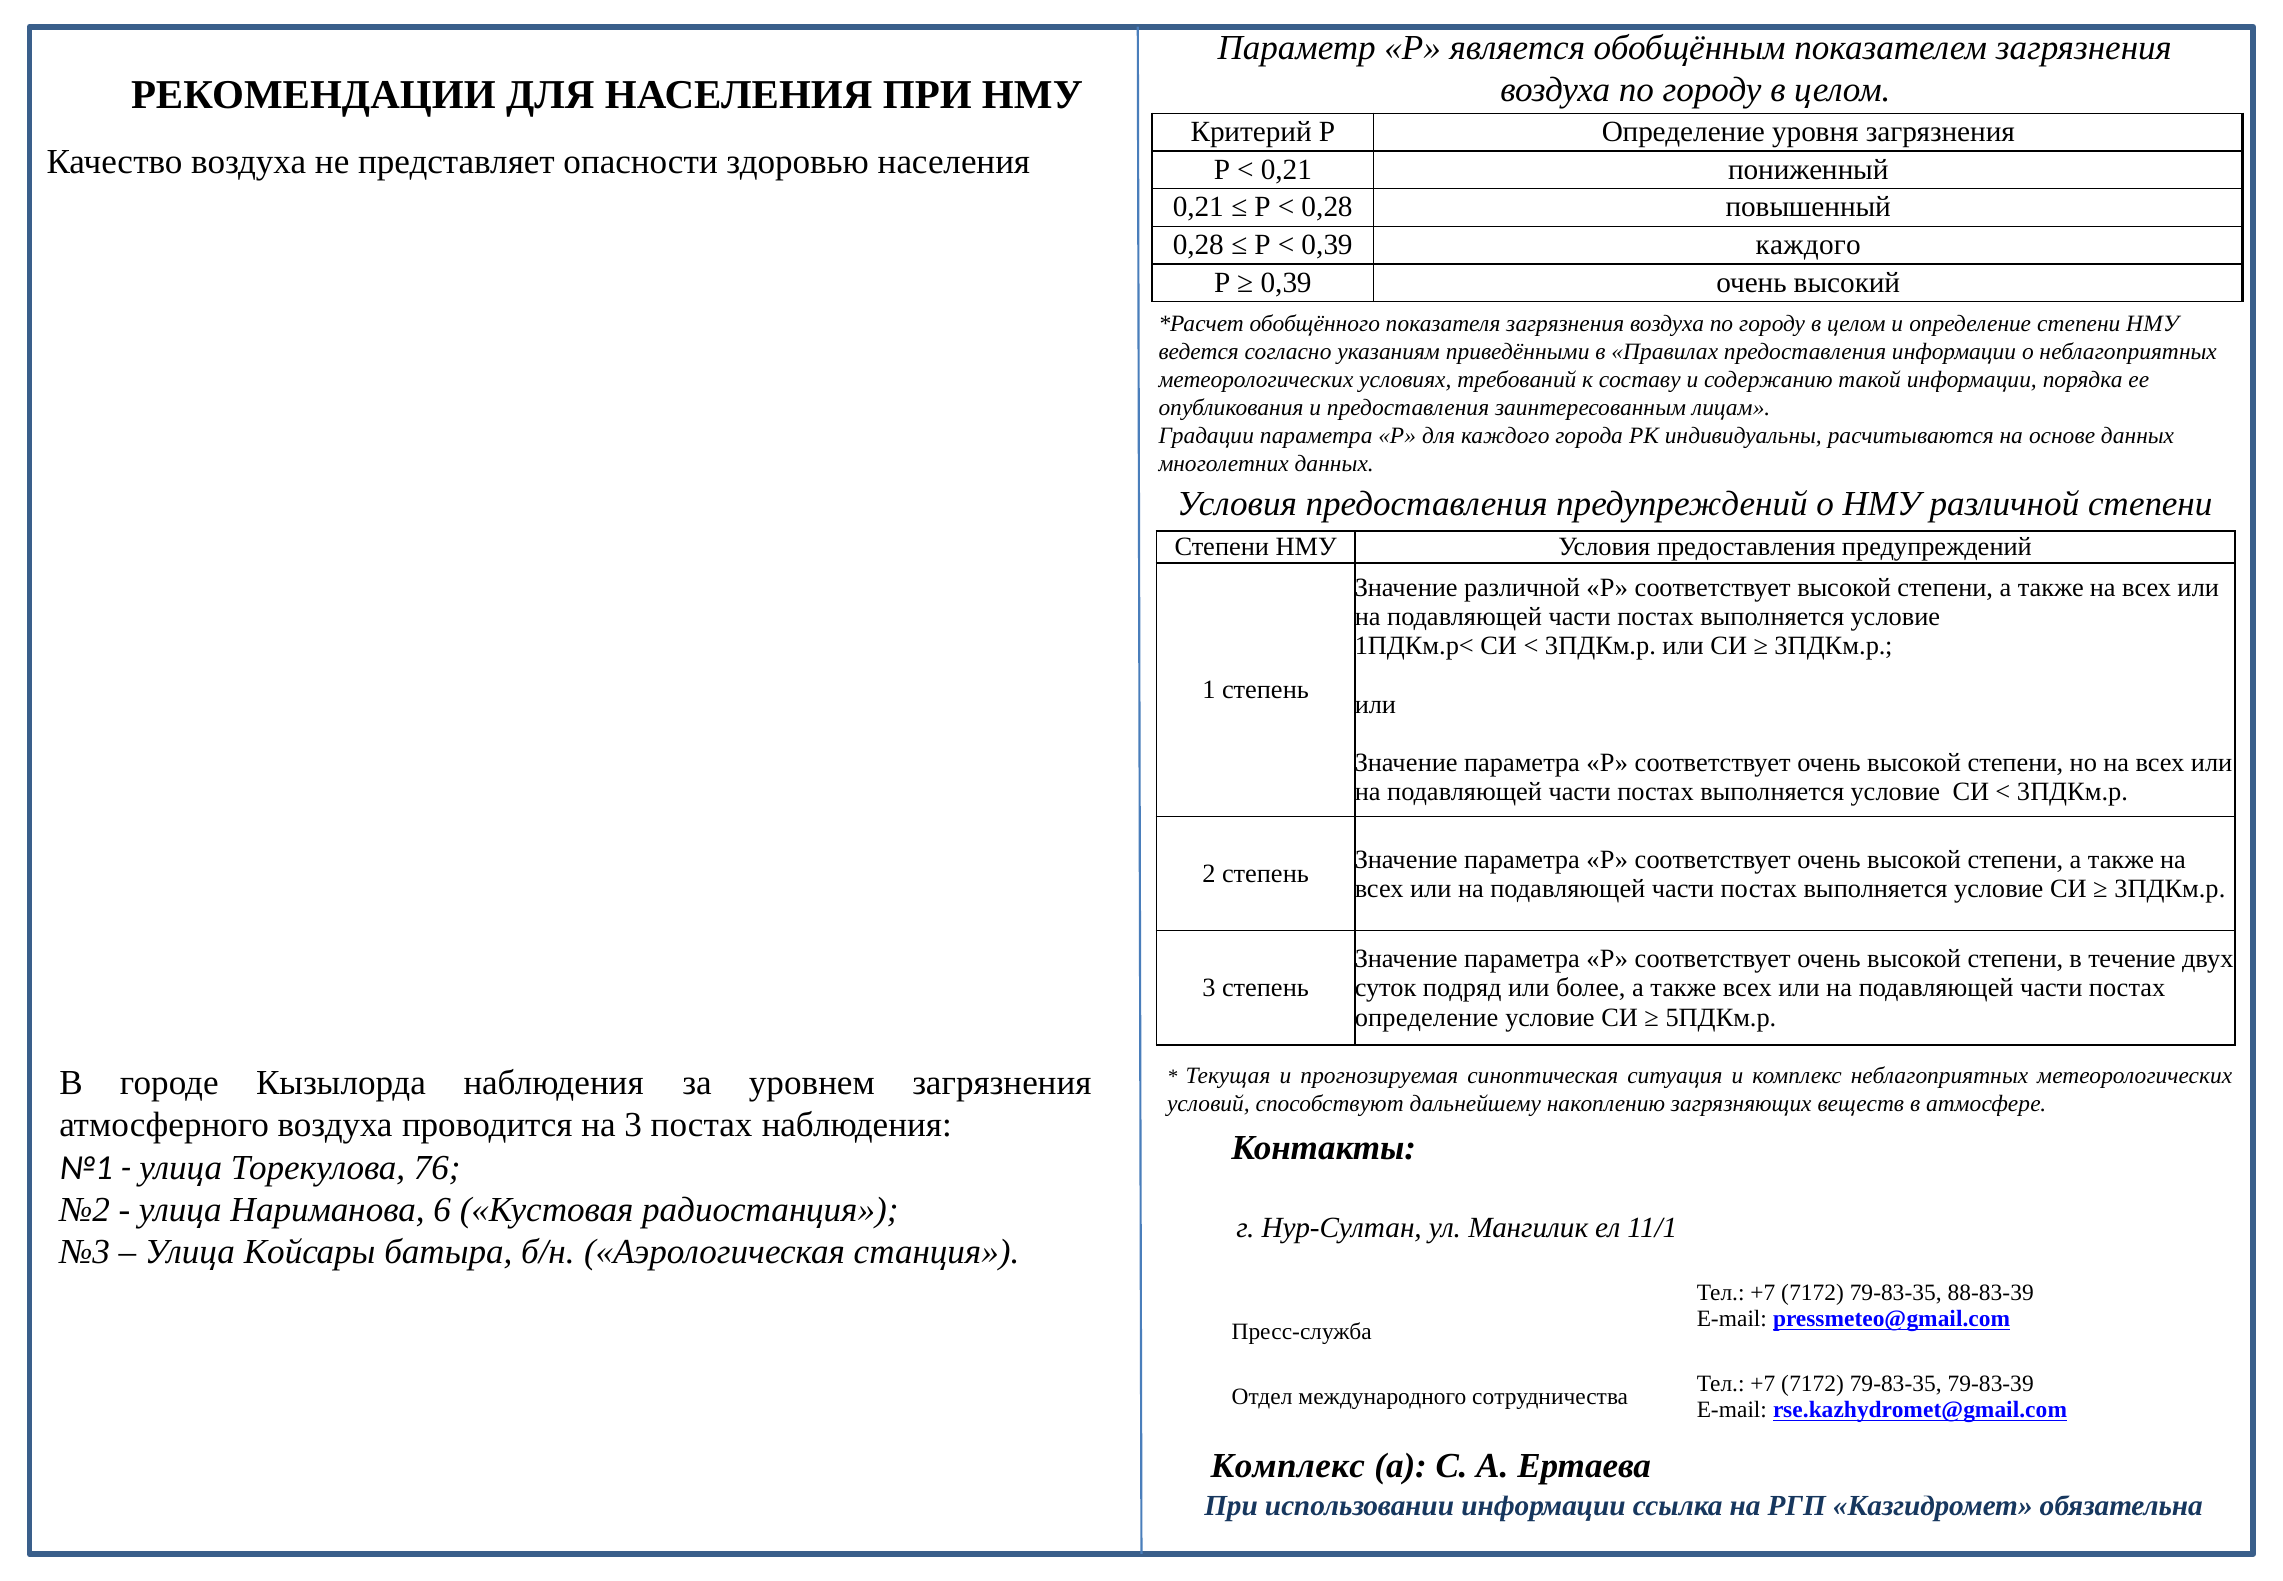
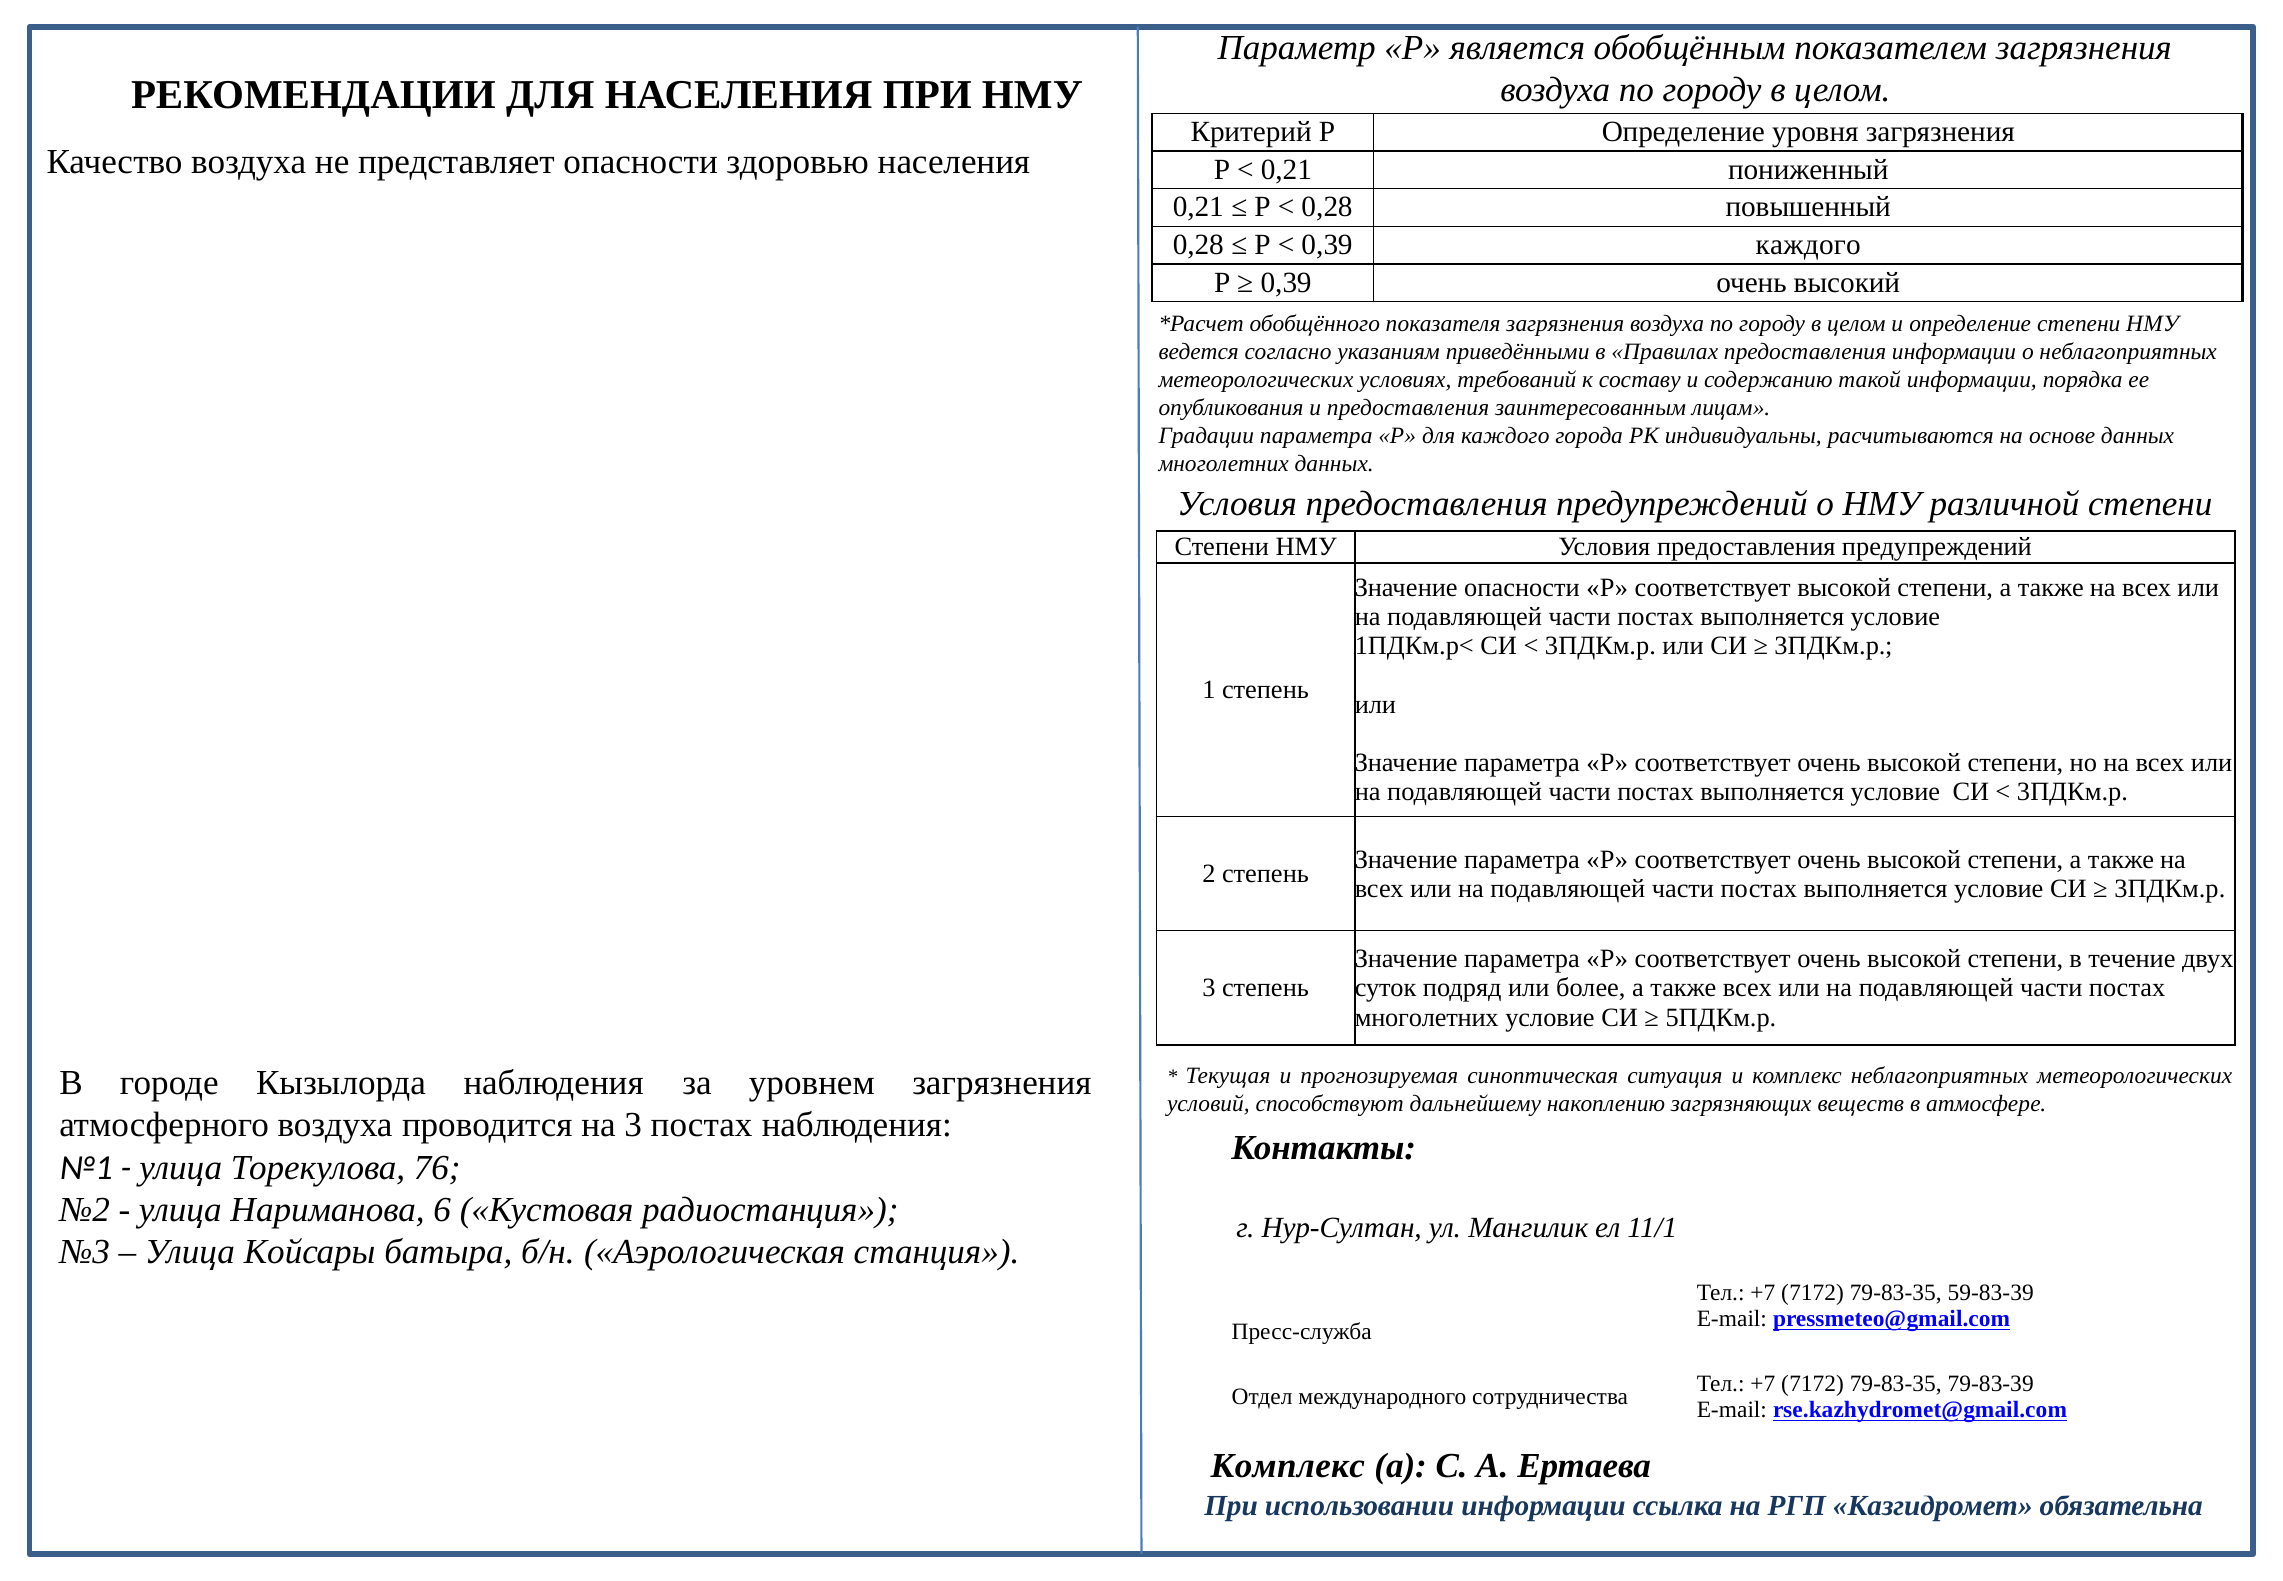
Значение различной: различной -> опасности
определение at (1427, 1017): определение -> многолетних
88-83-39: 88-83-39 -> 59-83-39
